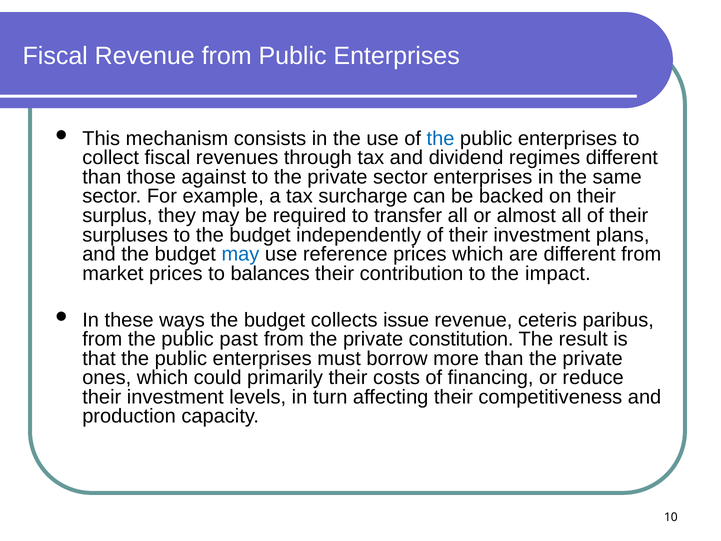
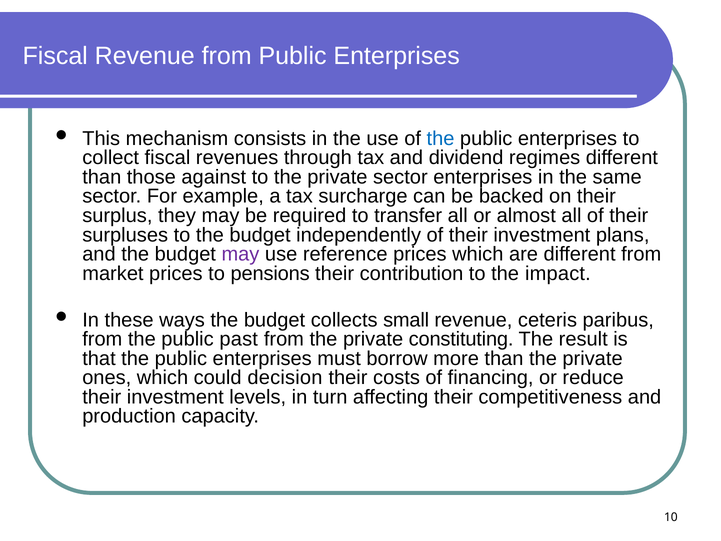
may at (240, 254) colour: blue -> purple
balances: balances -> pensions
issue: issue -> small
constitution: constitution -> constituting
primarily: primarily -> decision
